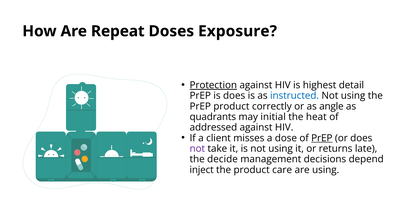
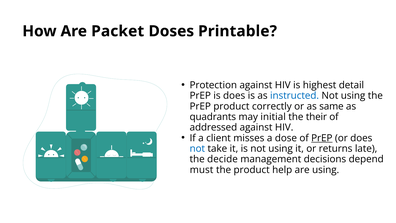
Repeat: Repeat -> Packet
Exposure: Exposure -> Printable
Protection underline: present -> none
angle: angle -> same
heat: heat -> their
not at (197, 148) colour: purple -> blue
inject: inject -> must
care: care -> help
